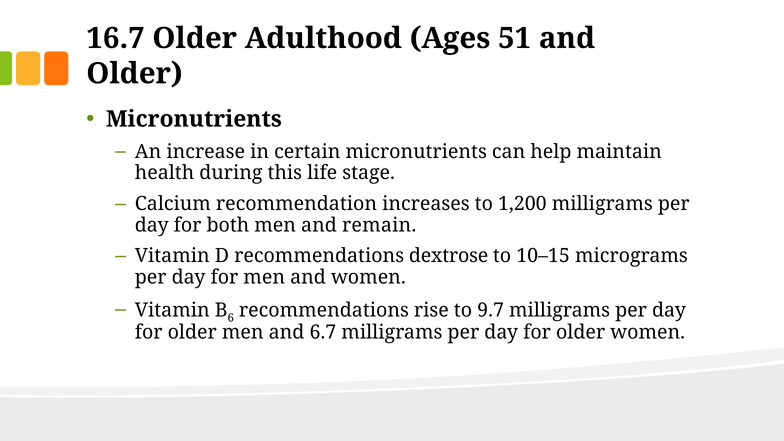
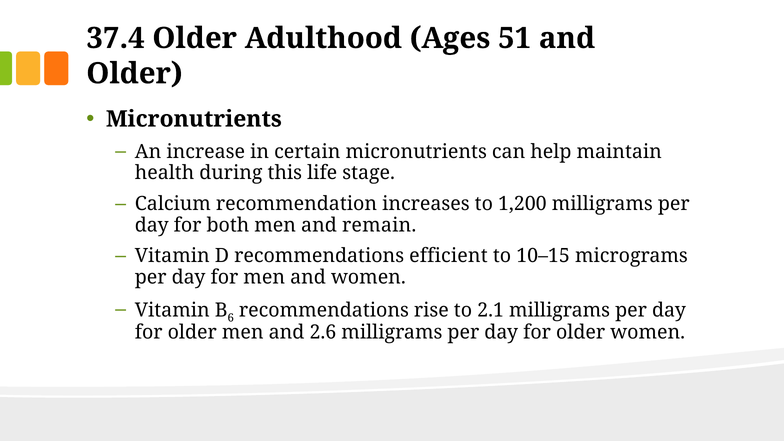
16.7: 16.7 -> 37.4
dextrose: dextrose -> efficient
9.7: 9.7 -> 2.1
6.7: 6.7 -> 2.6
